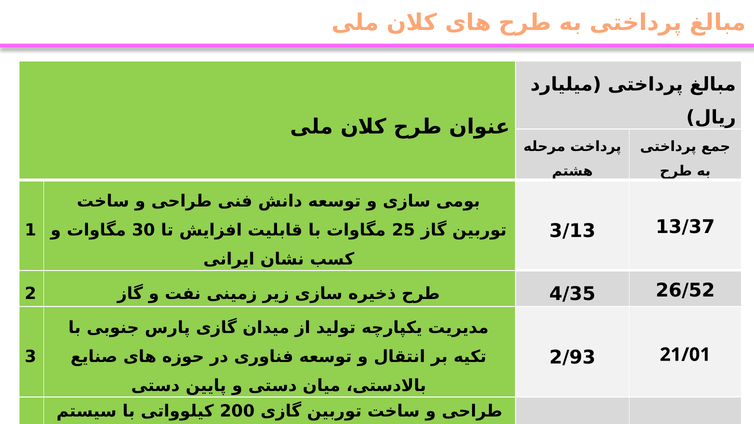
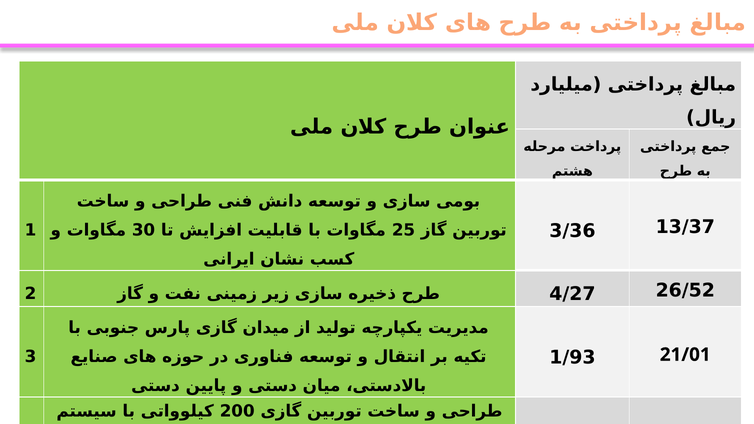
3/13: 3/13 -> 3/36
4/35: 4/35 -> 4/27
2/93: 2/93 -> 1/93
